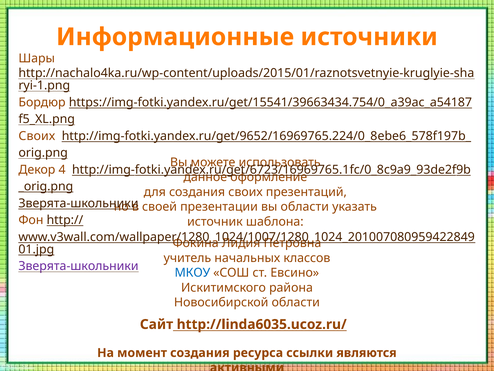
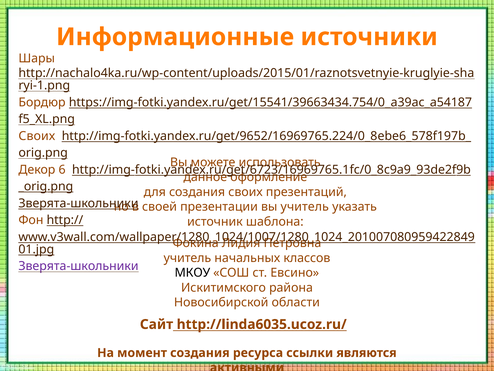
4: 4 -> 6
вы области: области -> учитель
МКОУ colour: blue -> black
